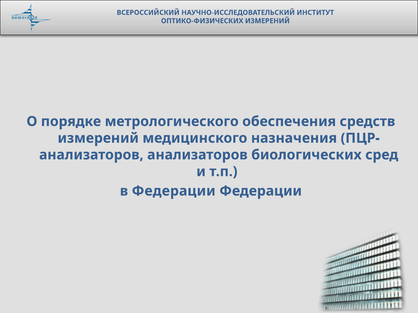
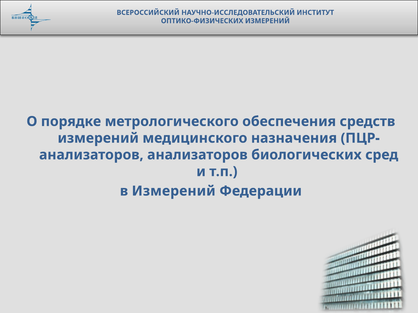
в Федерации: Федерации -> Измерений
